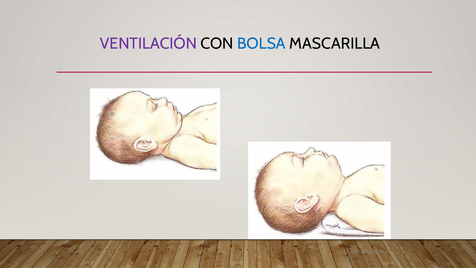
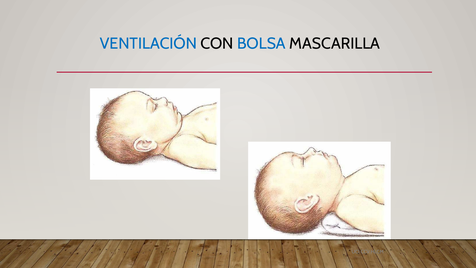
VENTILACIÓN colour: purple -> blue
